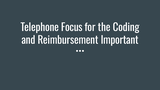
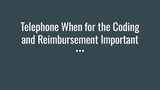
Focus: Focus -> When
